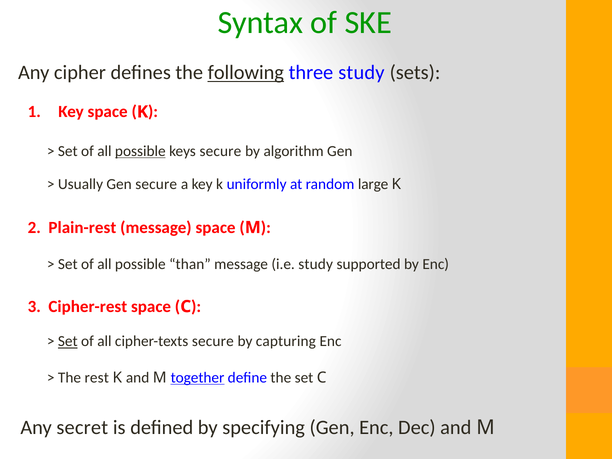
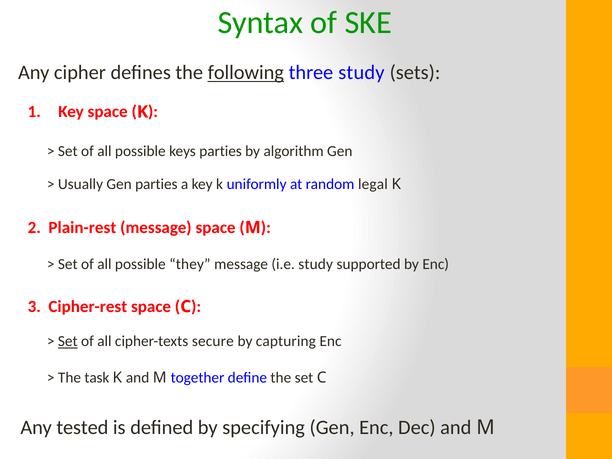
possible at (140, 151) underline: present -> none
keys secure: secure -> parties
Gen secure: secure -> parties
large: large -> legal
than: than -> they
rest: rest -> task
together underline: present -> none
secret: secret -> tested
